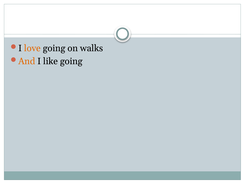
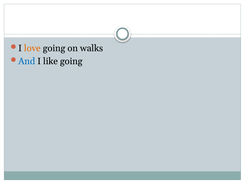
And colour: orange -> blue
